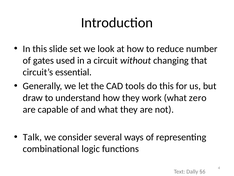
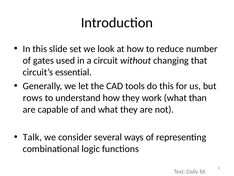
draw: draw -> rows
zero: zero -> than
